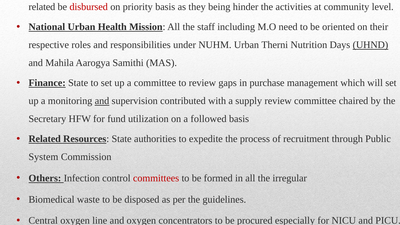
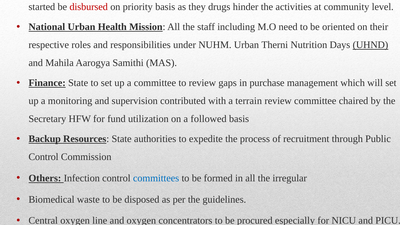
related at (42, 7): related -> started
being: being -> drugs
and at (102, 101) underline: present -> none
supply: supply -> terrain
Related at (45, 139): Related -> Backup
System at (43, 157): System -> Control
committees colour: red -> blue
